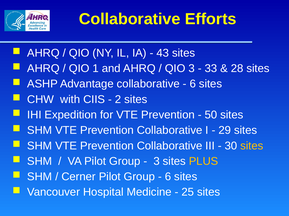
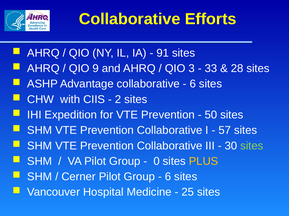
43: 43 -> 91
1: 1 -> 9
29: 29 -> 57
sites at (252, 146) colour: yellow -> light green
3 at (157, 162): 3 -> 0
